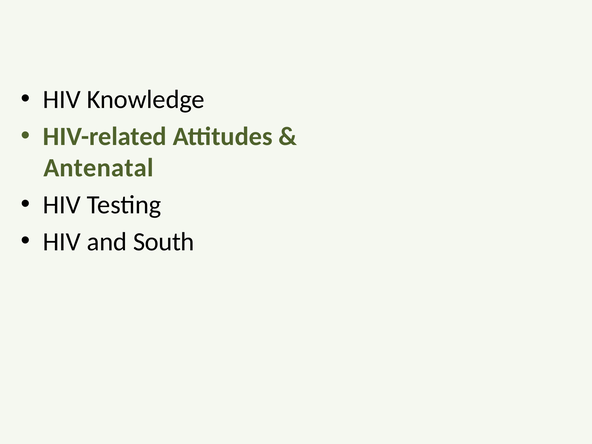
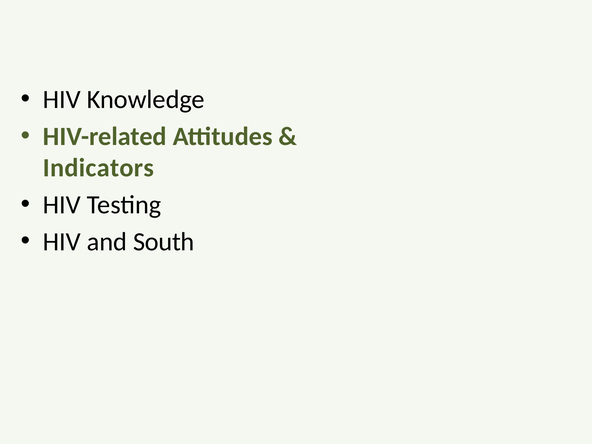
Antenatal: Antenatal -> Indicators
